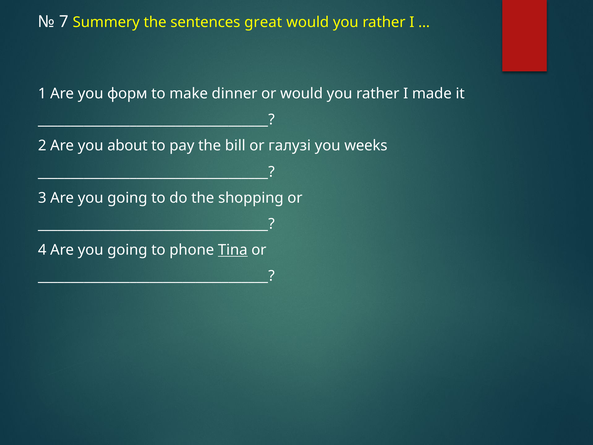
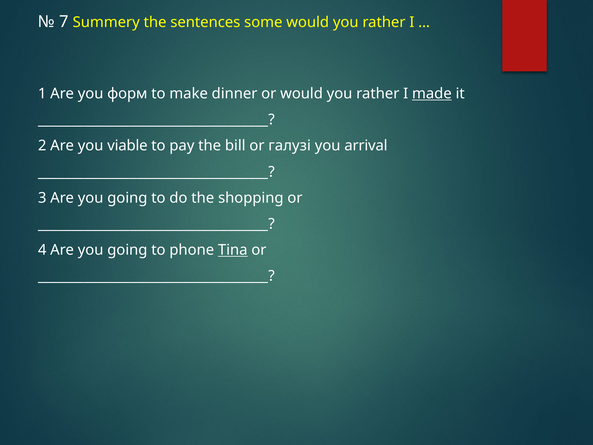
great: great -> some
made underline: none -> present
about: about -> viable
weeks: weeks -> arrival
